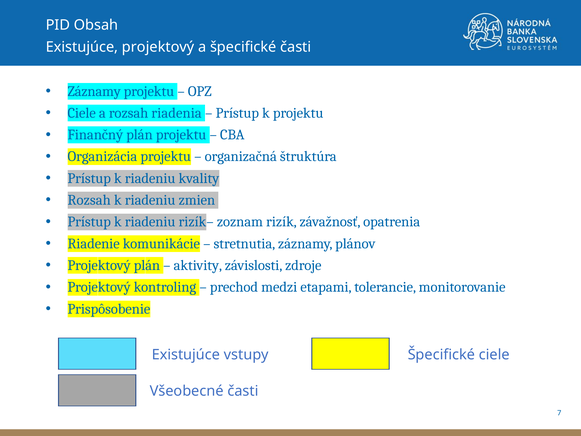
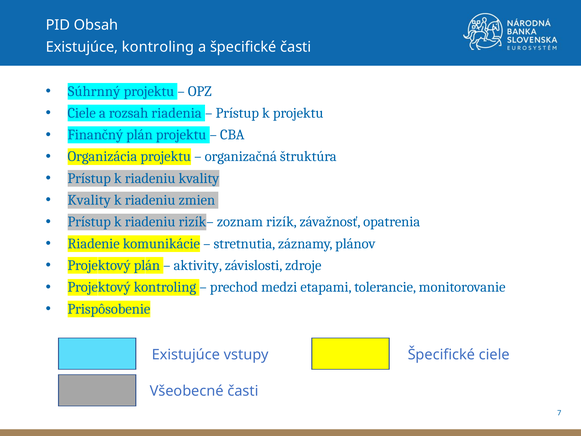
Existujúce projektový: projektový -> kontroling
Záznamy at (94, 91): Záznamy -> Súhrnný
Rozsah at (89, 200): Rozsah -> Kvality
